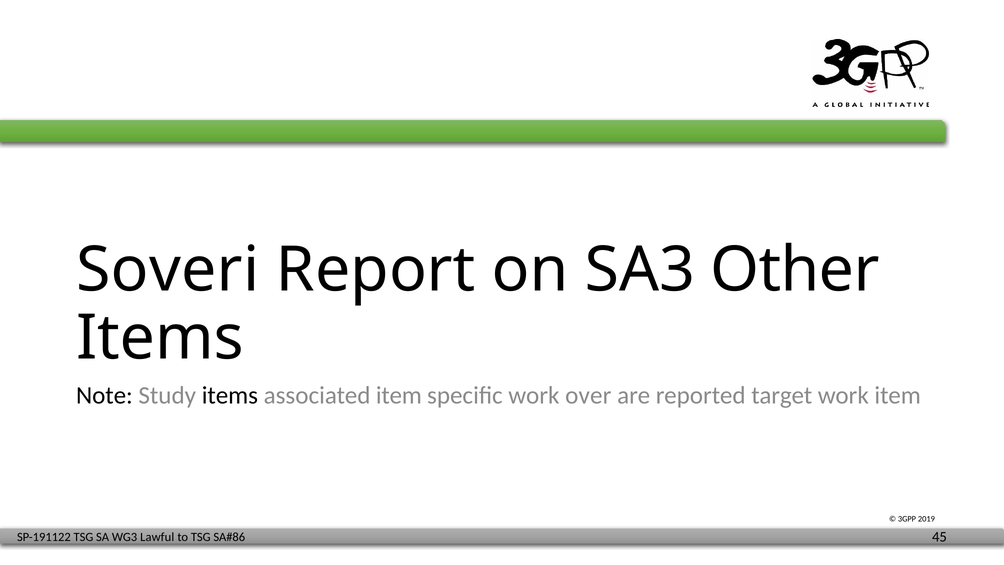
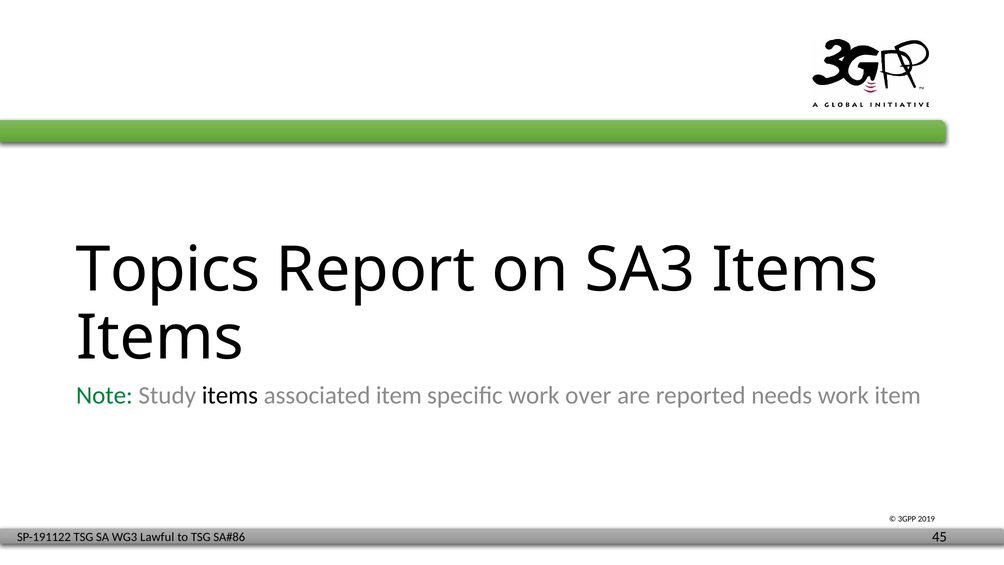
Soveri: Soveri -> Topics
SA3 Other: Other -> Items
Note colour: black -> green
target: target -> needs
